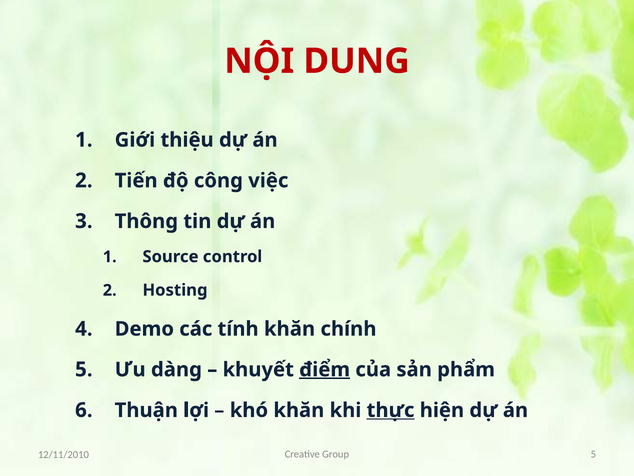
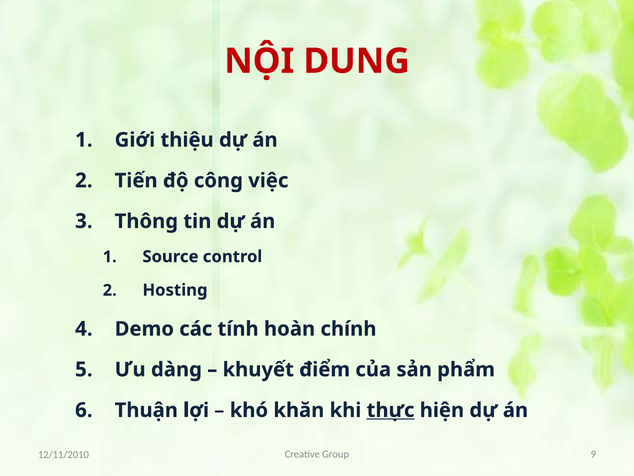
tính khăn: khăn -> hoàn
điểm underline: present -> none
Group 5: 5 -> 9
